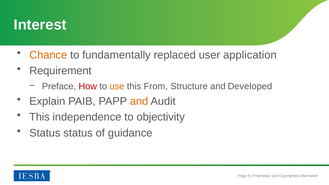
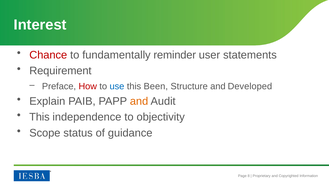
Chance colour: orange -> red
replaced: replaced -> reminder
application: application -> statements
use colour: orange -> blue
From: From -> Been
Status at (45, 133): Status -> Scope
